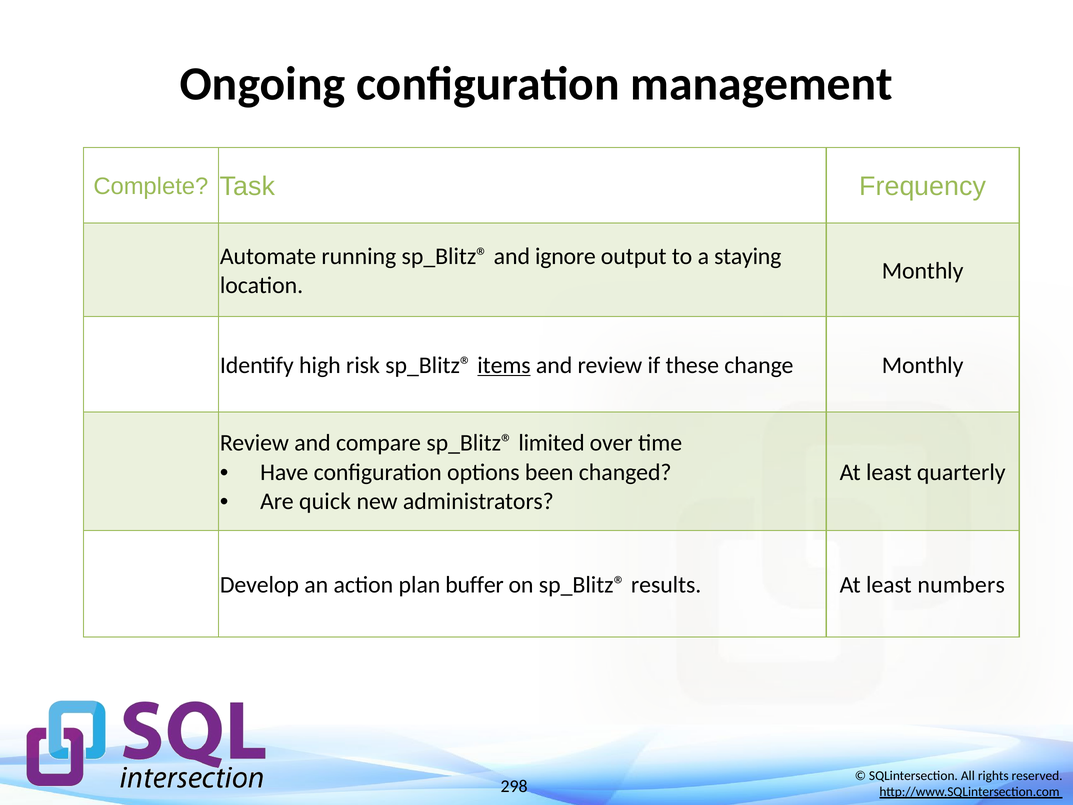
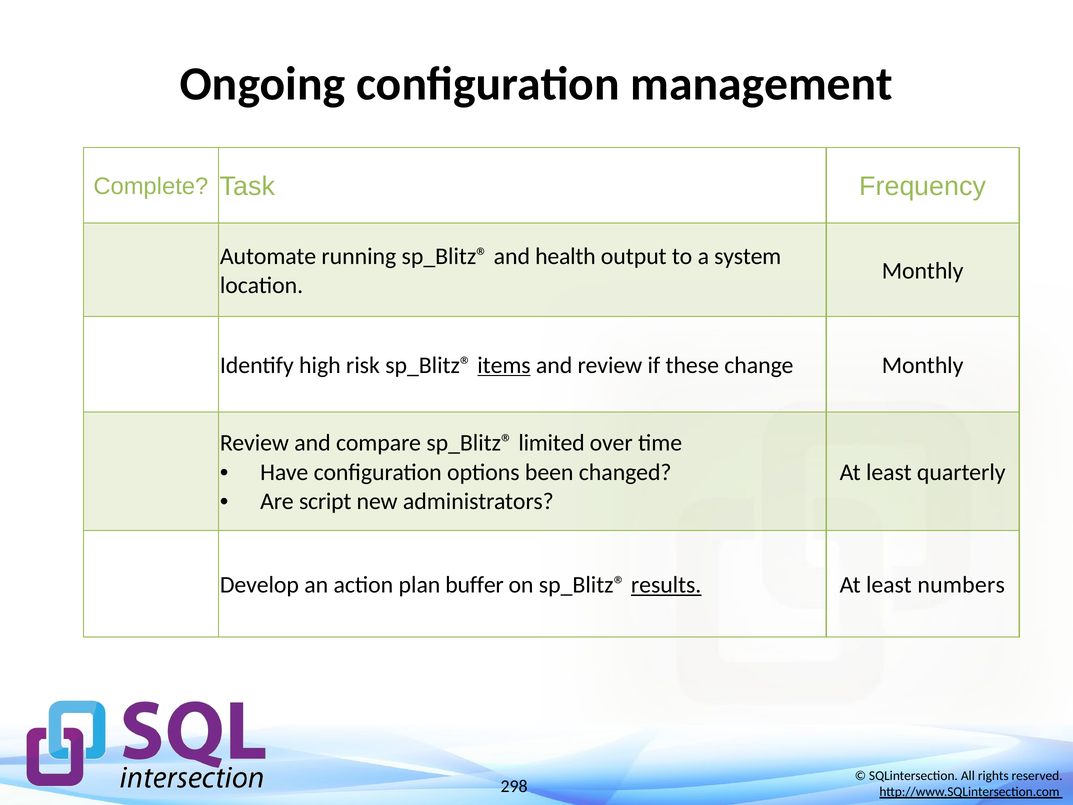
ignore: ignore -> health
staying: staying -> system
quick: quick -> script
results underline: none -> present
